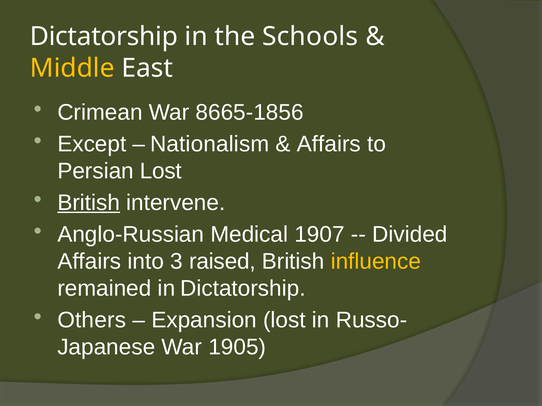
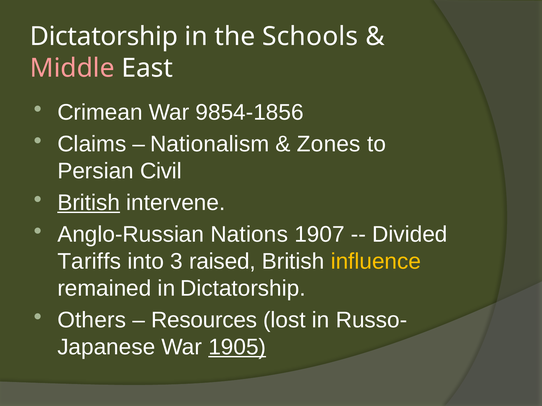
Middle colour: yellow -> pink
8665-1856: 8665-1856 -> 9854-1856
Except: Except -> Claims
Affairs at (329, 144): Affairs -> Zones
Persian Lost: Lost -> Civil
Medical: Medical -> Nations
Affairs at (89, 262): Affairs -> Tariffs
Expansion: Expansion -> Resources
1905 underline: none -> present
